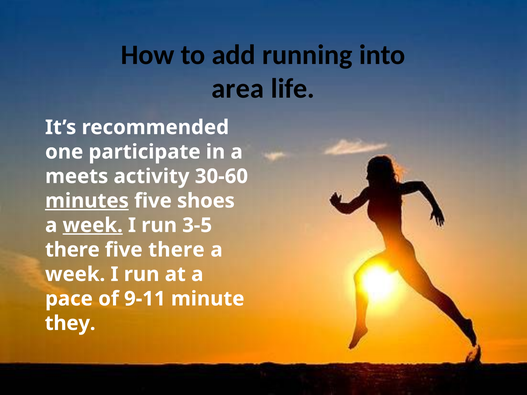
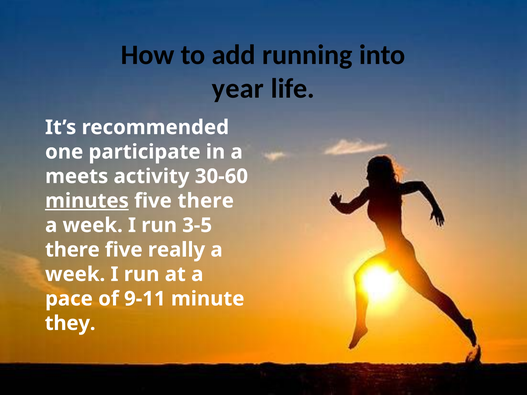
area: area -> year
five shoes: shoes -> there
week at (93, 225) underline: present -> none
five there: there -> really
